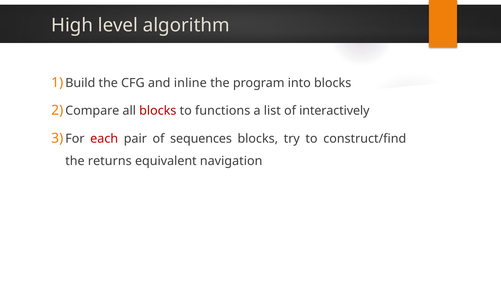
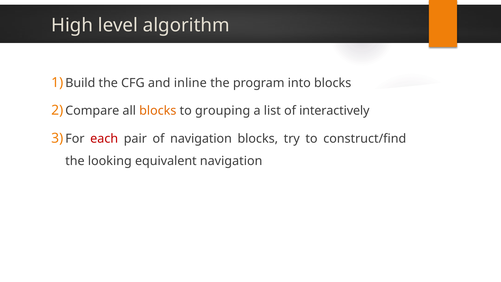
blocks at (158, 111) colour: red -> orange
functions: functions -> grouping
of sequences: sequences -> navigation
returns: returns -> looking
